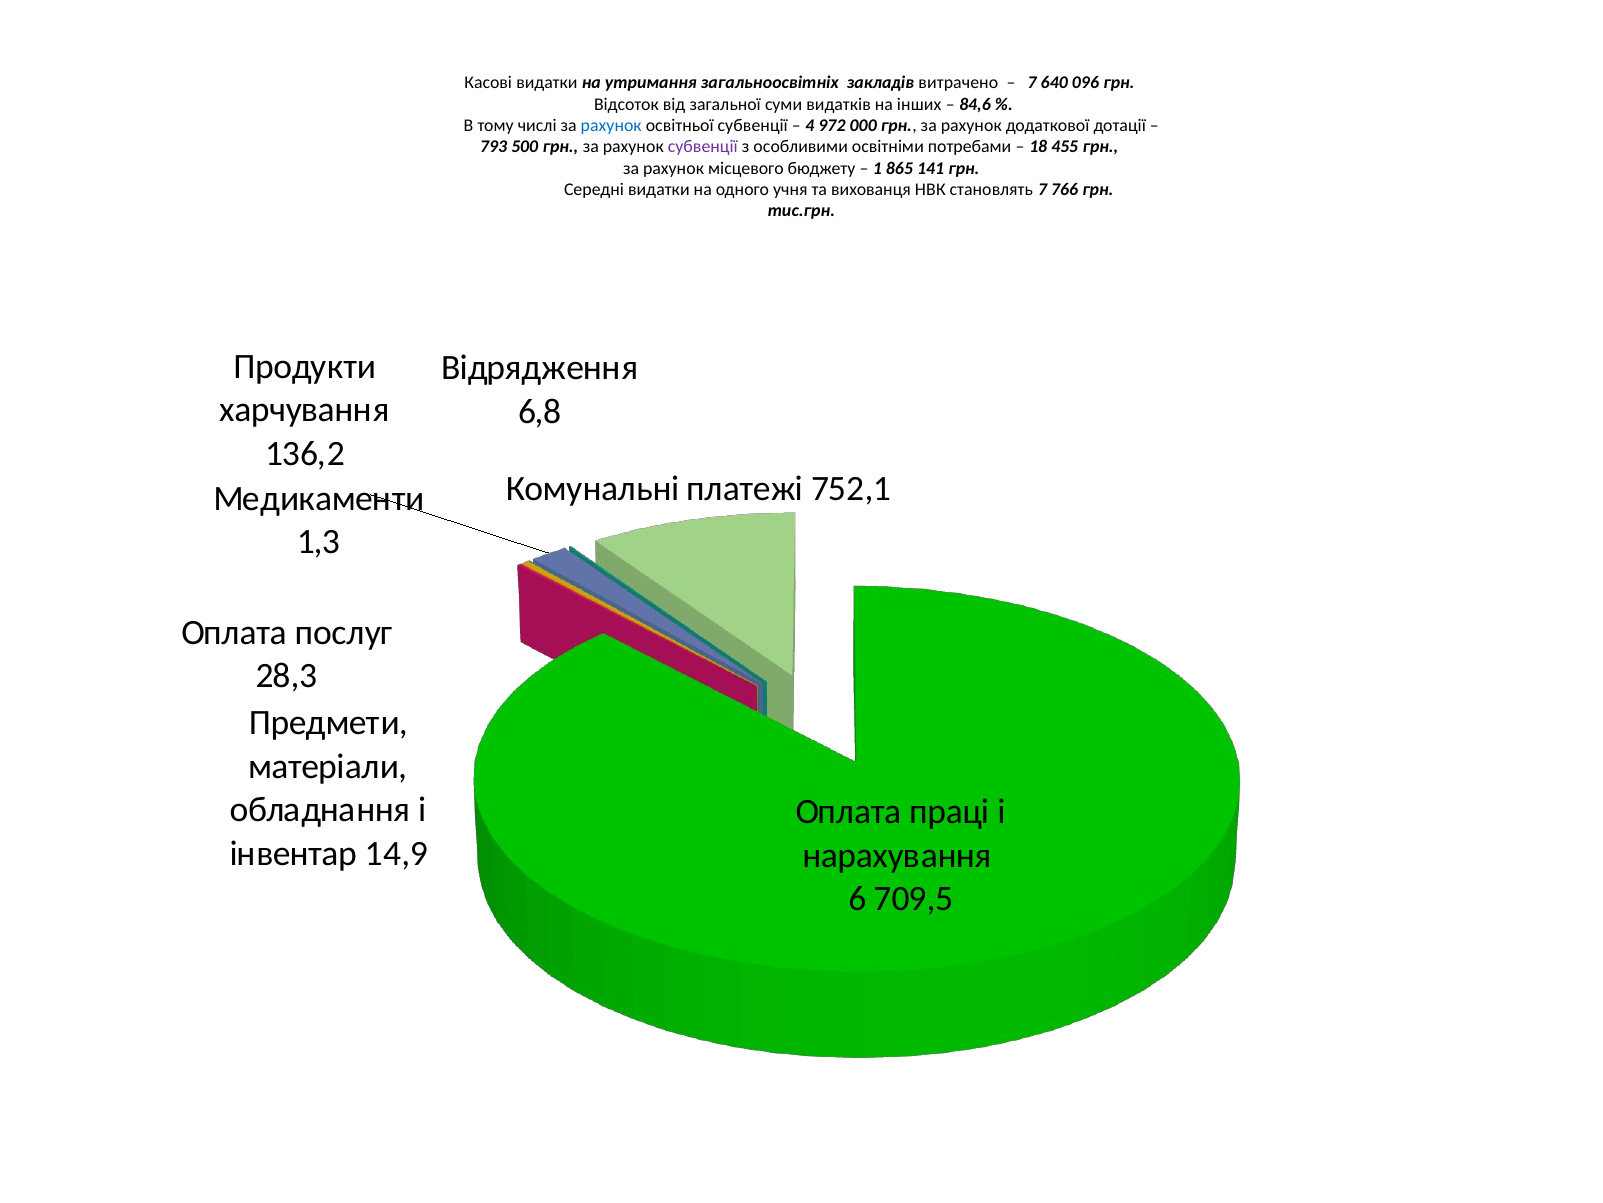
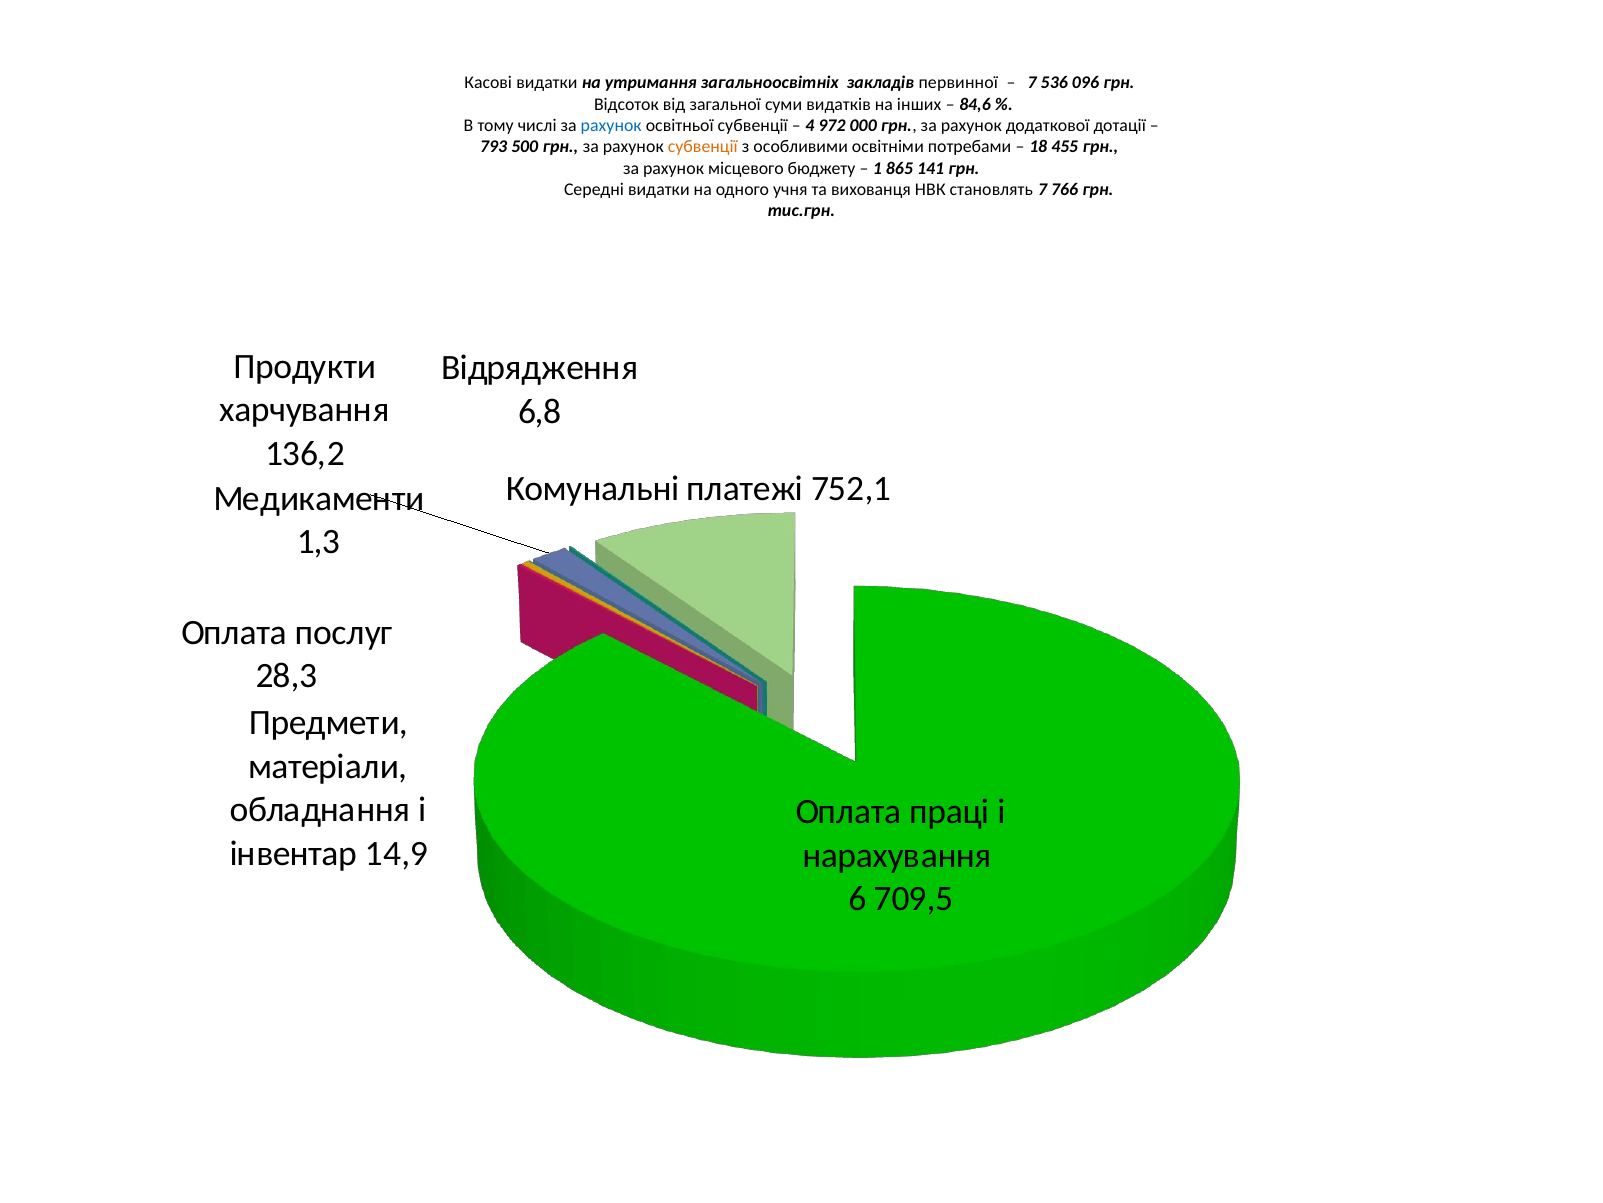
витрачено: витрачено -> первинної
640: 640 -> 536
субвенції at (703, 147) colour: purple -> orange
